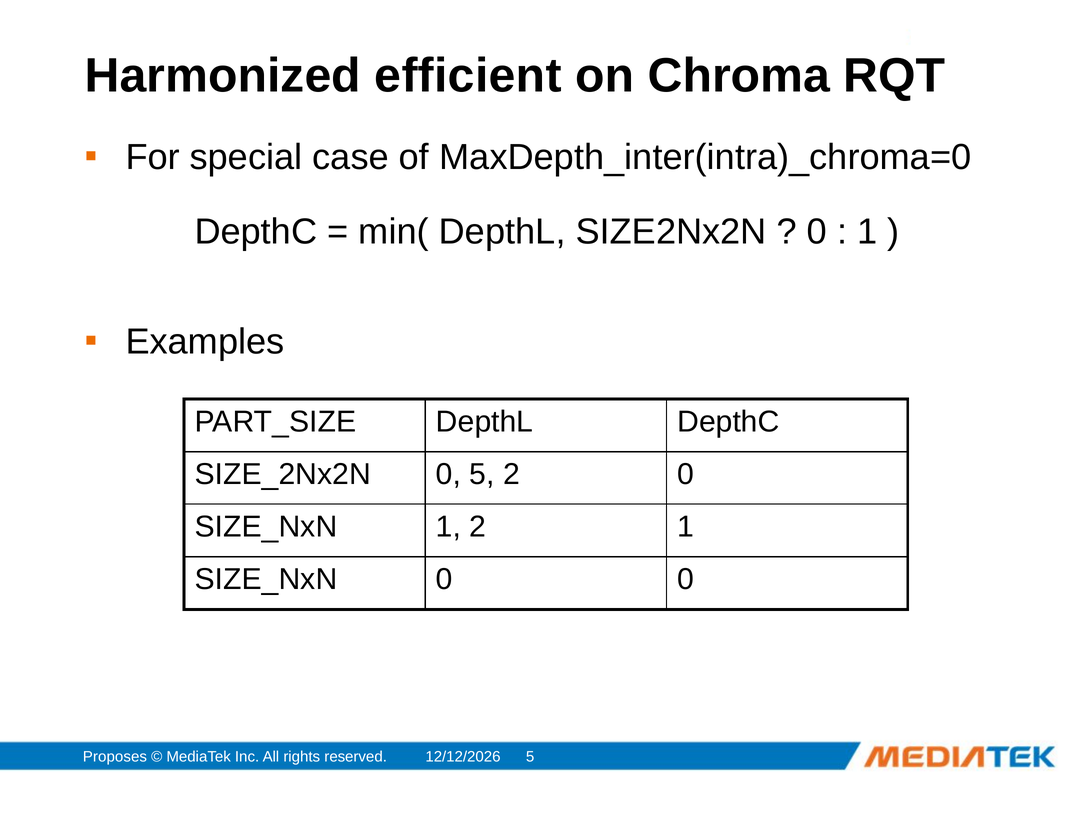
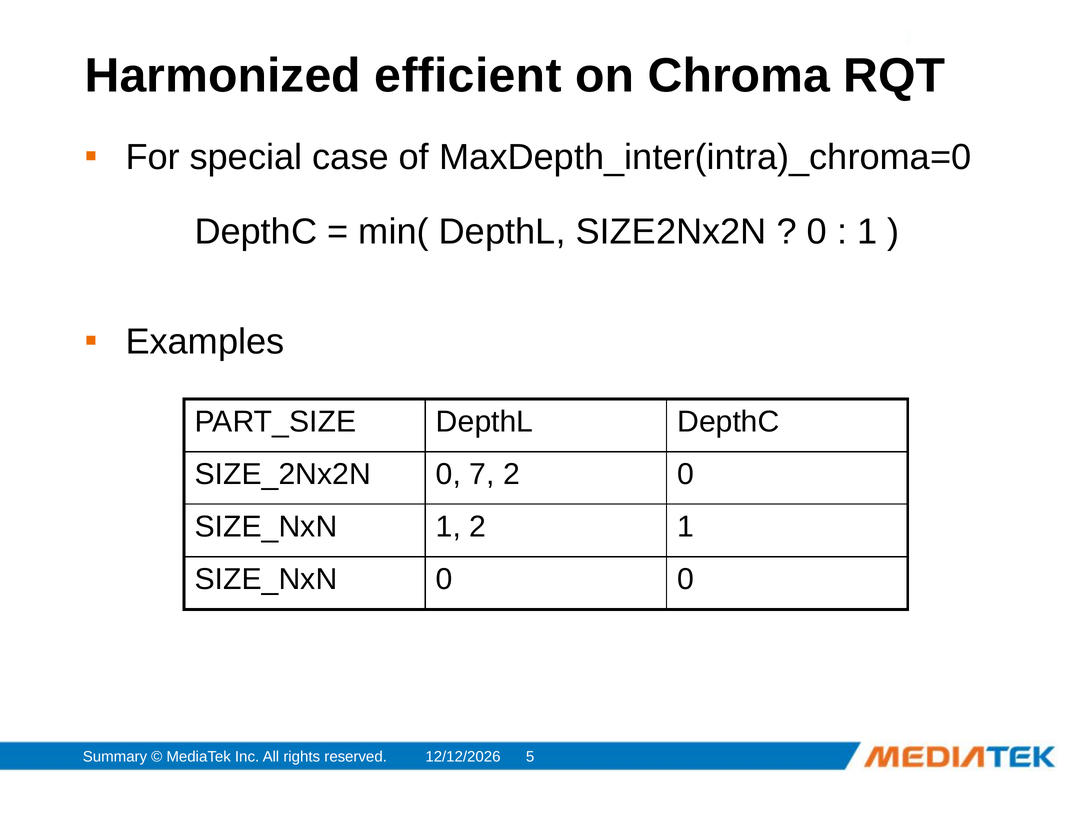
0 5: 5 -> 7
Proposes: Proposes -> Summary
